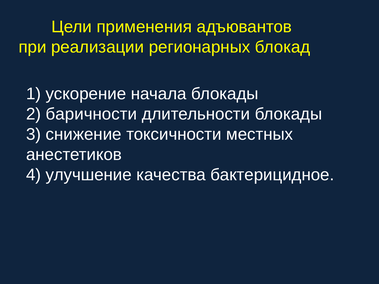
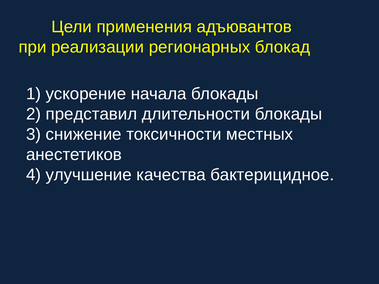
баричности: баричности -> представил
